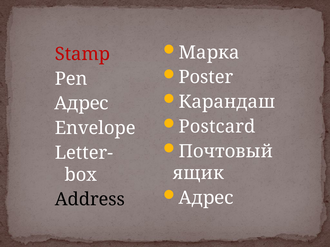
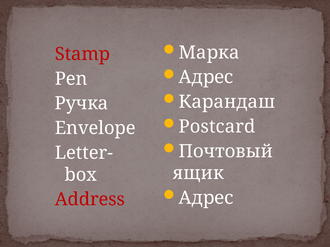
Poster at (206, 77): Poster -> Адрес
Адрес at (81, 104): Адрес -> Ручка
Address colour: black -> red
